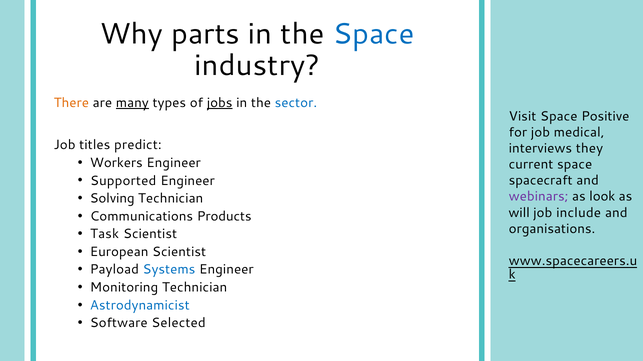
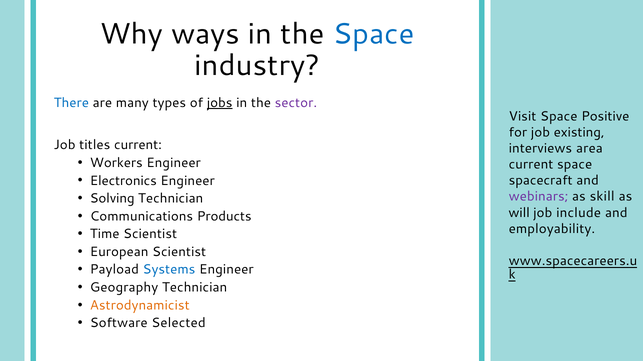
parts: parts -> ways
There colour: orange -> blue
many underline: present -> none
sector colour: blue -> purple
medical: medical -> existing
titles predict: predict -> current
they: they -> area
Supported: Supported -> Electronics
look: look -> skill
organisations: organisations -> employability
Task: Task -> Time
Monitoring: Monitoring -> Geography
Astrodynamicist colour: blue -> orange
